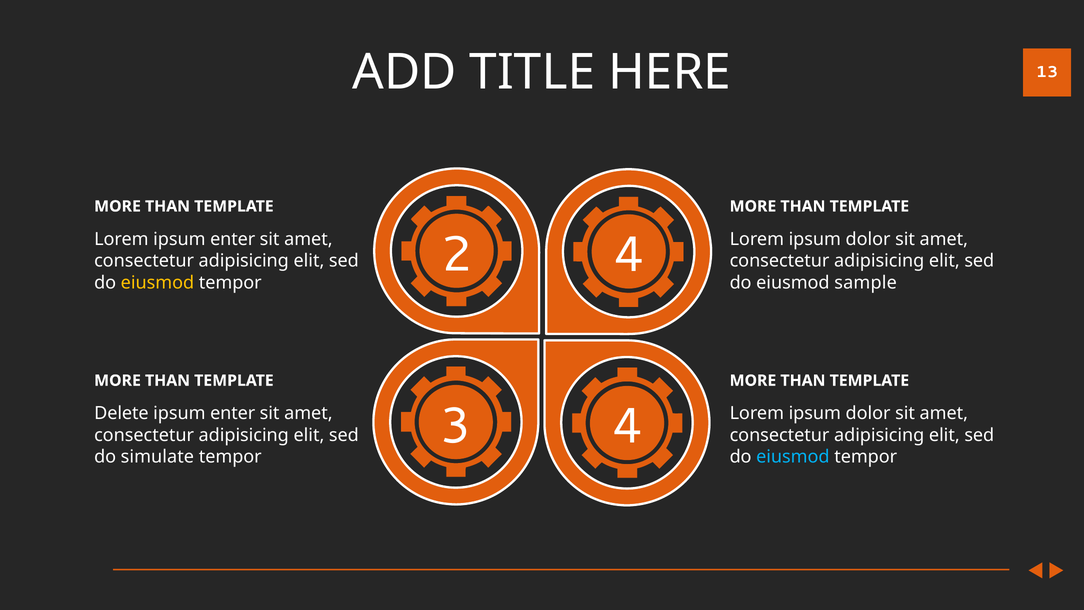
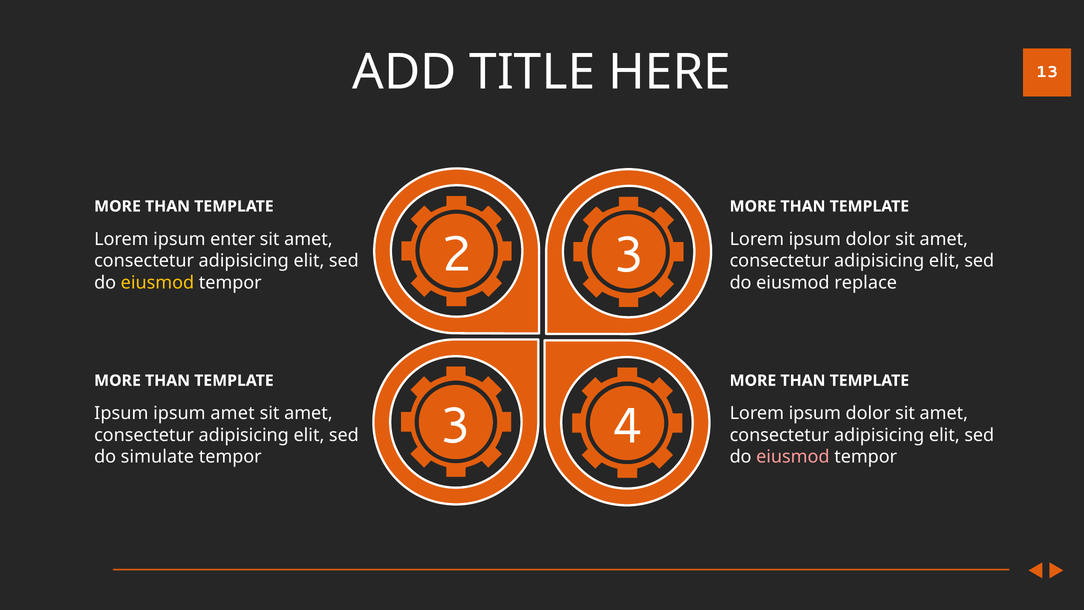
2 4: 4 -> 3
sample: sample -> replace
Delete at (121, 413): Delete -> Ipsum
enter at (233, 413): enter -> amet
eiusmod at (793, 457) colour: light blue -> pink
